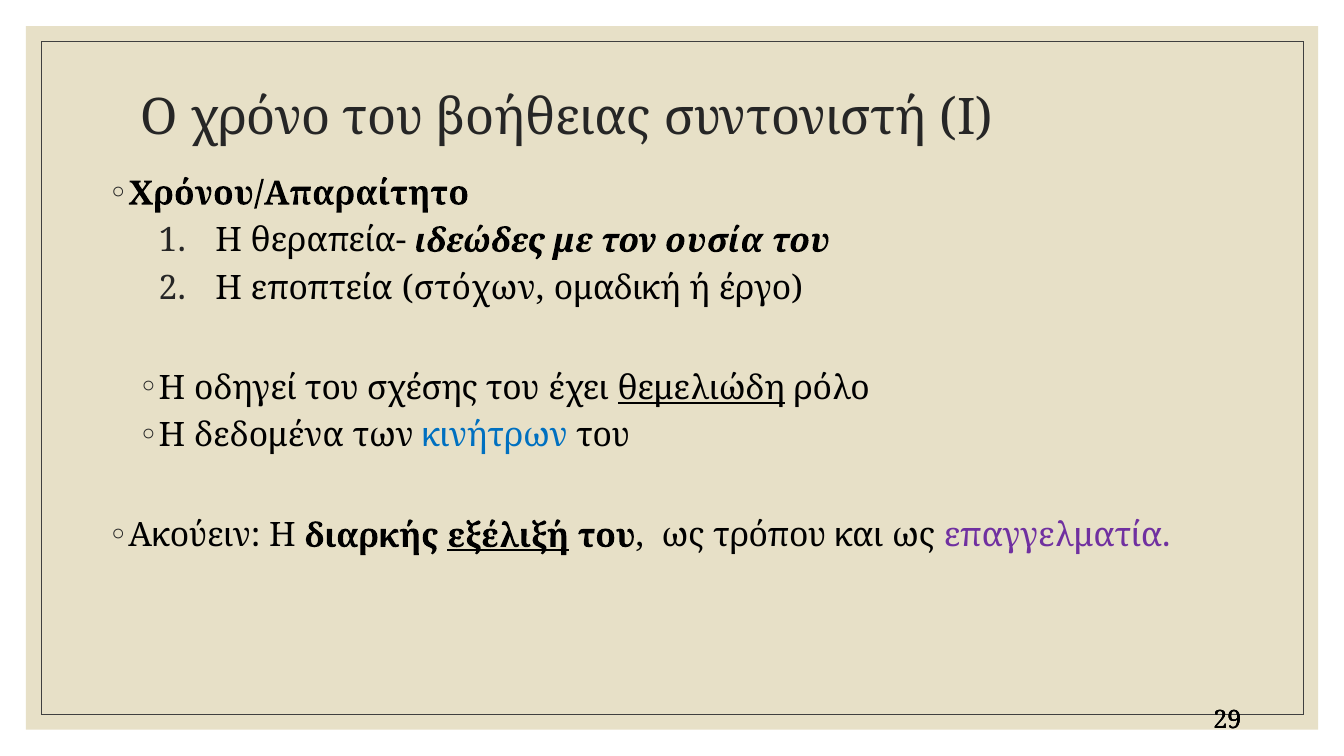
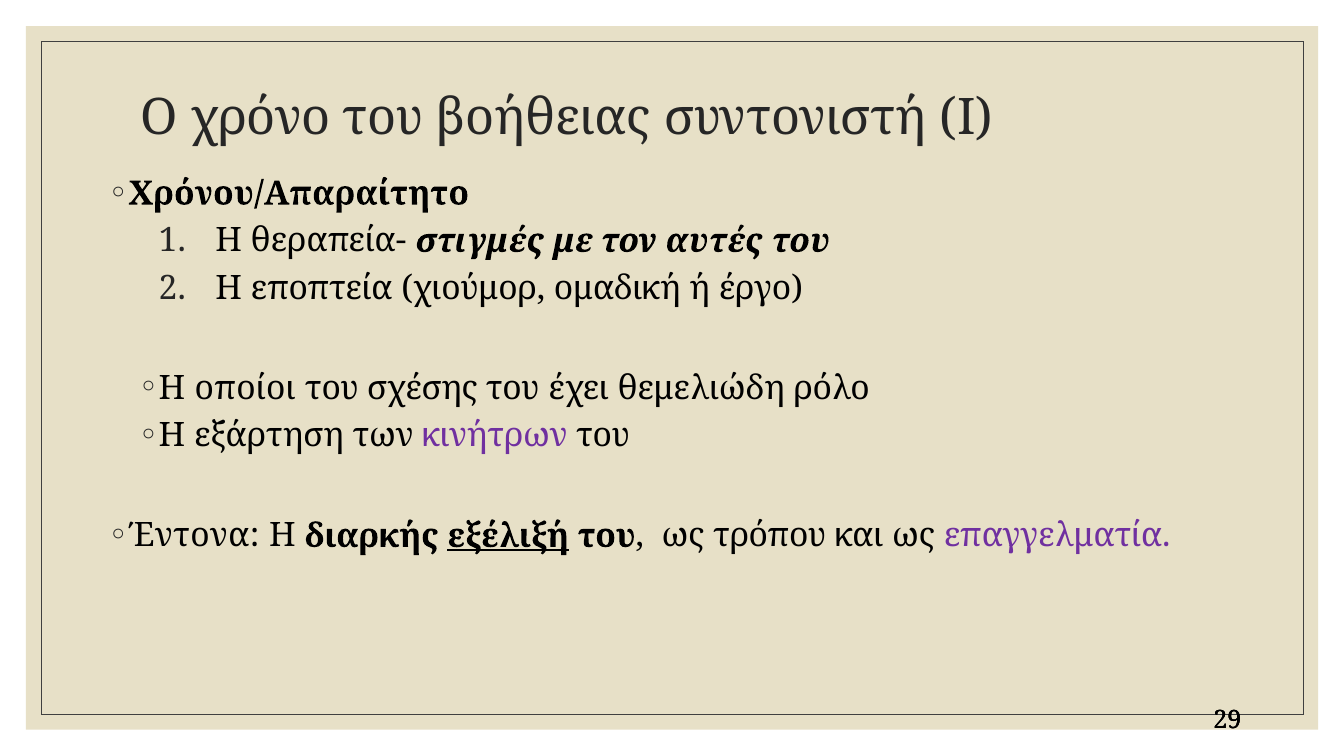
ιδεώδες: ιδεώδες -> στιγμές
ουσία: ουσία -> αυτές
στόχων: στόχων -> χιούμορ
οδηγεί: οδηγεί -> οποίοι
θεμελιώδη underline: present -> none
δεδομένα: δεδομένα -> εξάρτηση
κινήτρων colour: blue -> purple
Ακούειν: Ακούειν -> Έντονα
